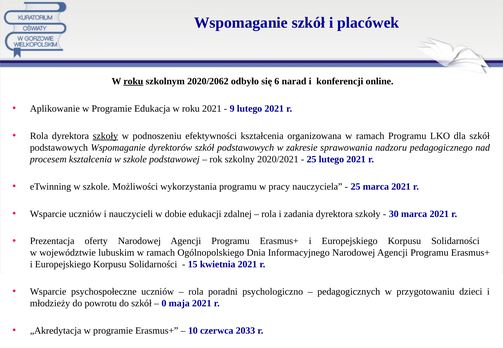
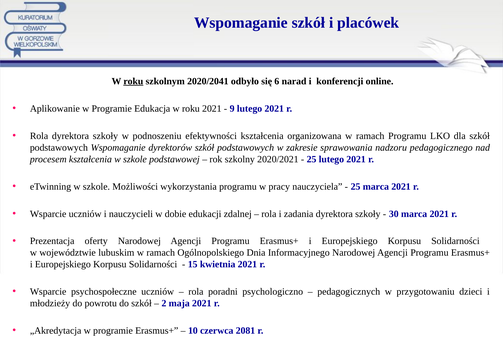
2020/2062: 2020/2062 -> 2020/2041
szkoły at (105, 136) underline: present -> none
0: 0 -> 2
2033: 2033 -> 2081
